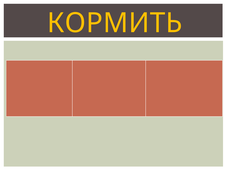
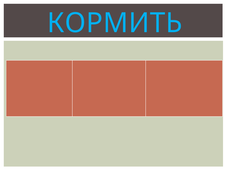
КОРМИТЬ colour: yellow -> light blue
